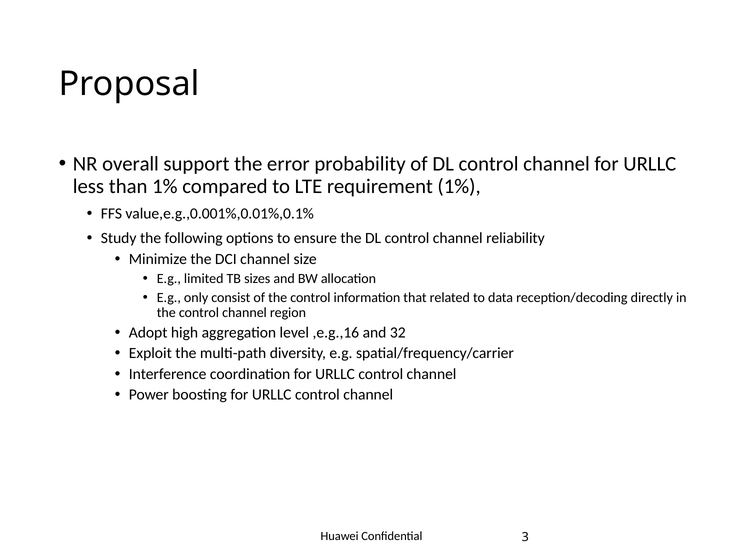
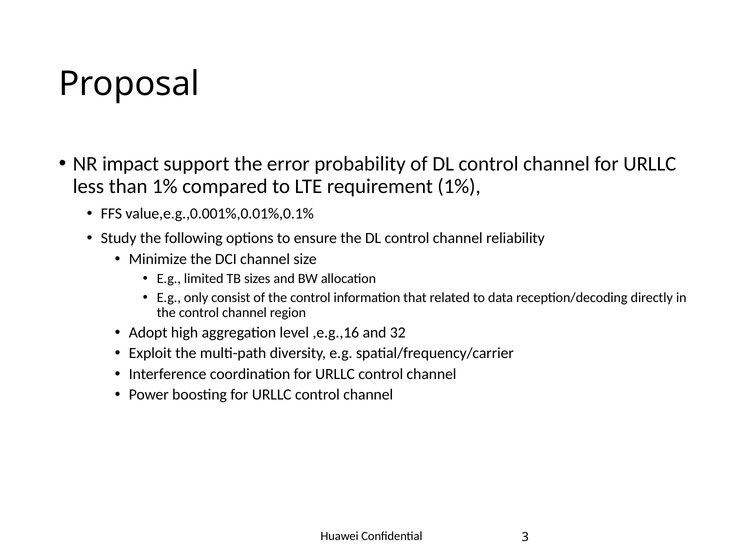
overall: overall -> impact
